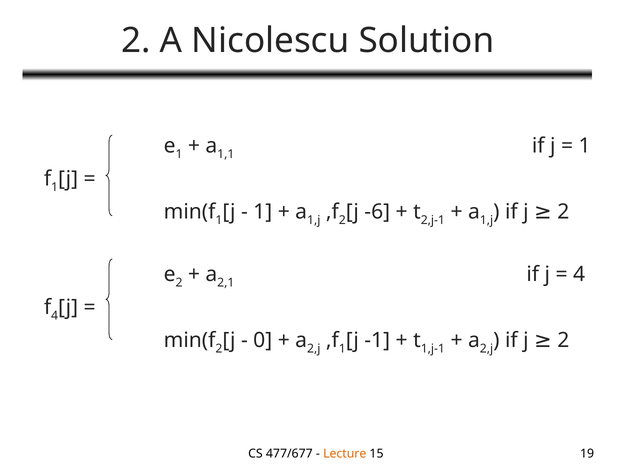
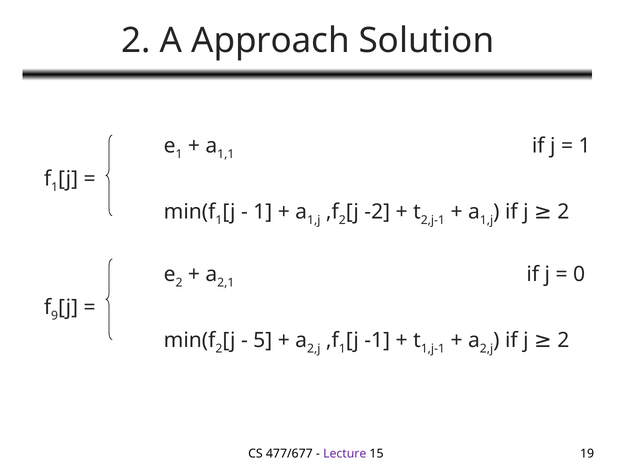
Nicolescu: Nicolescu -> Approach
-6: -6 -> -2
4 at (579, 274): 4 -> 0
4 at (55, 316): 4 -> 9
0: 0 -> 5
Lecture colour: orange -> purple
